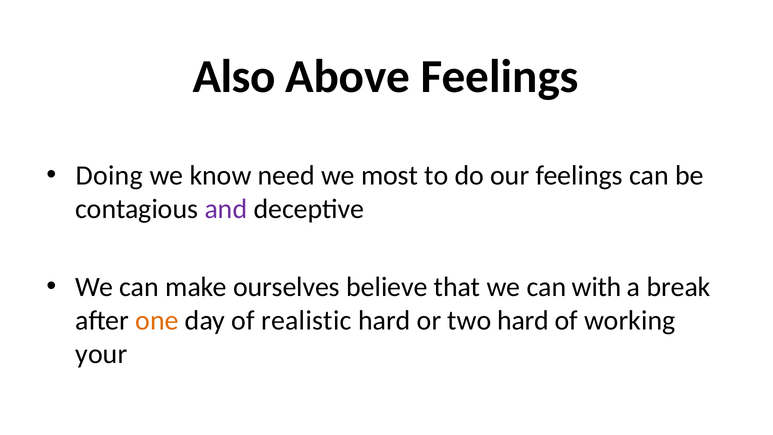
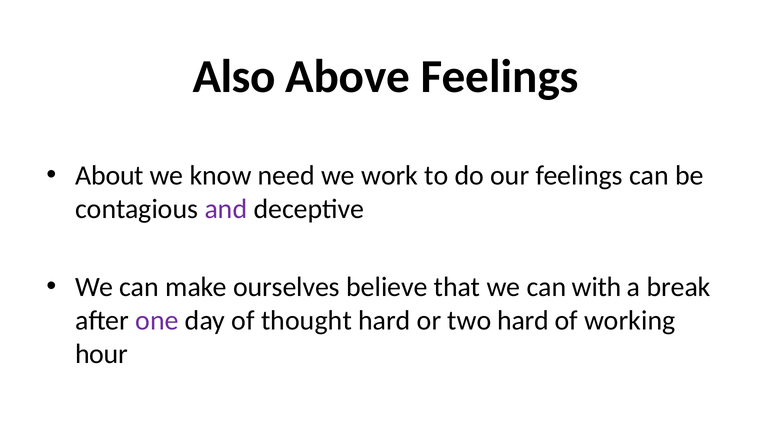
Doing: Doing -> About
most: most -> work
one colour: orange -> purple
realistic: realistic -> thought
your: your -> hour
